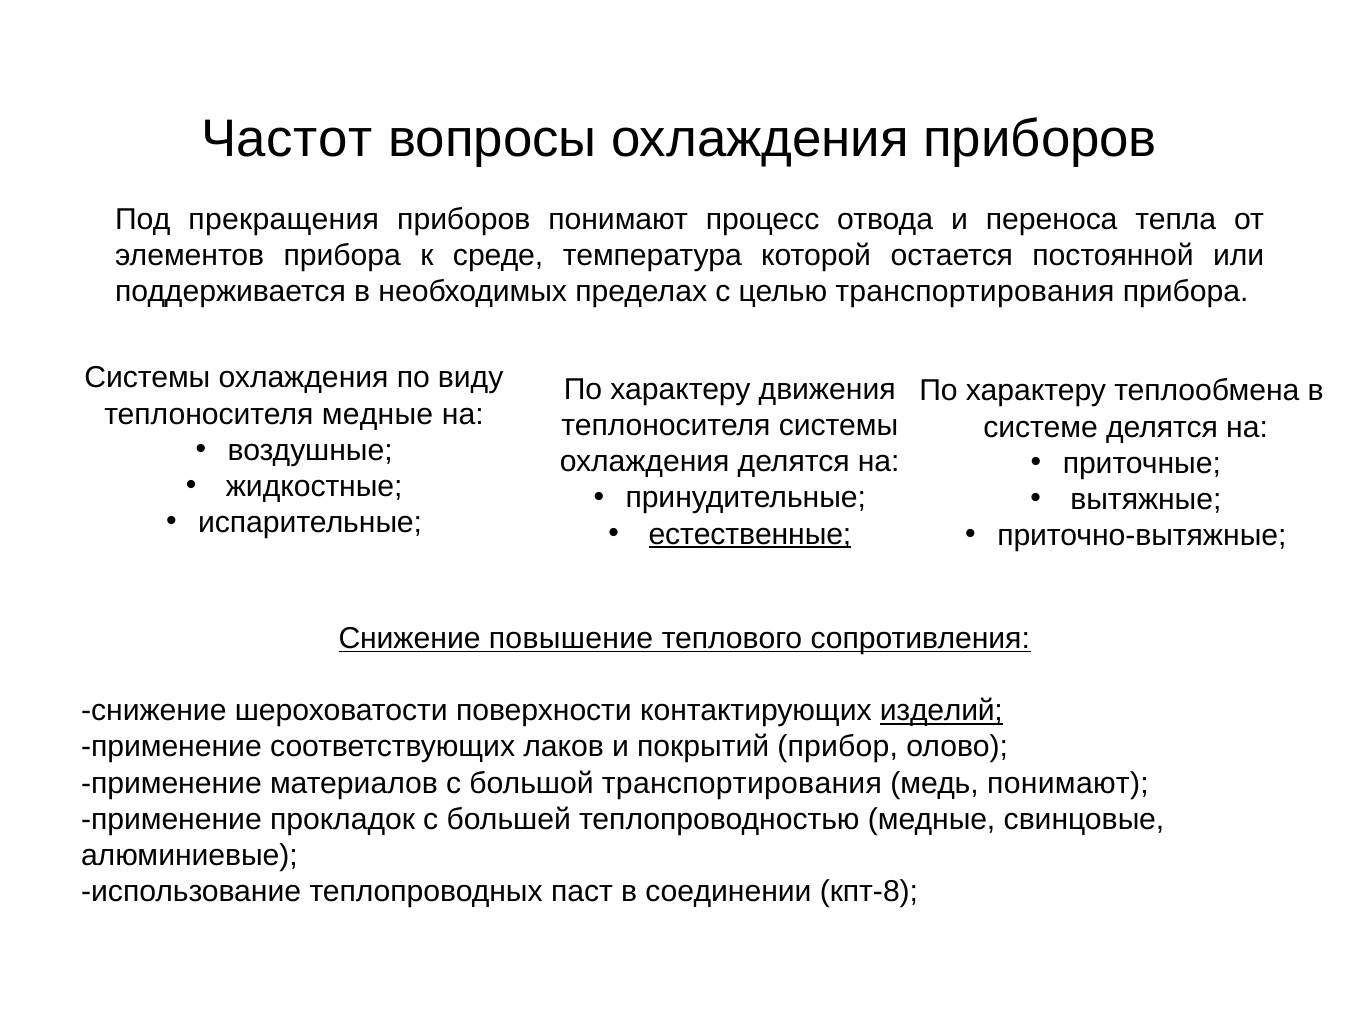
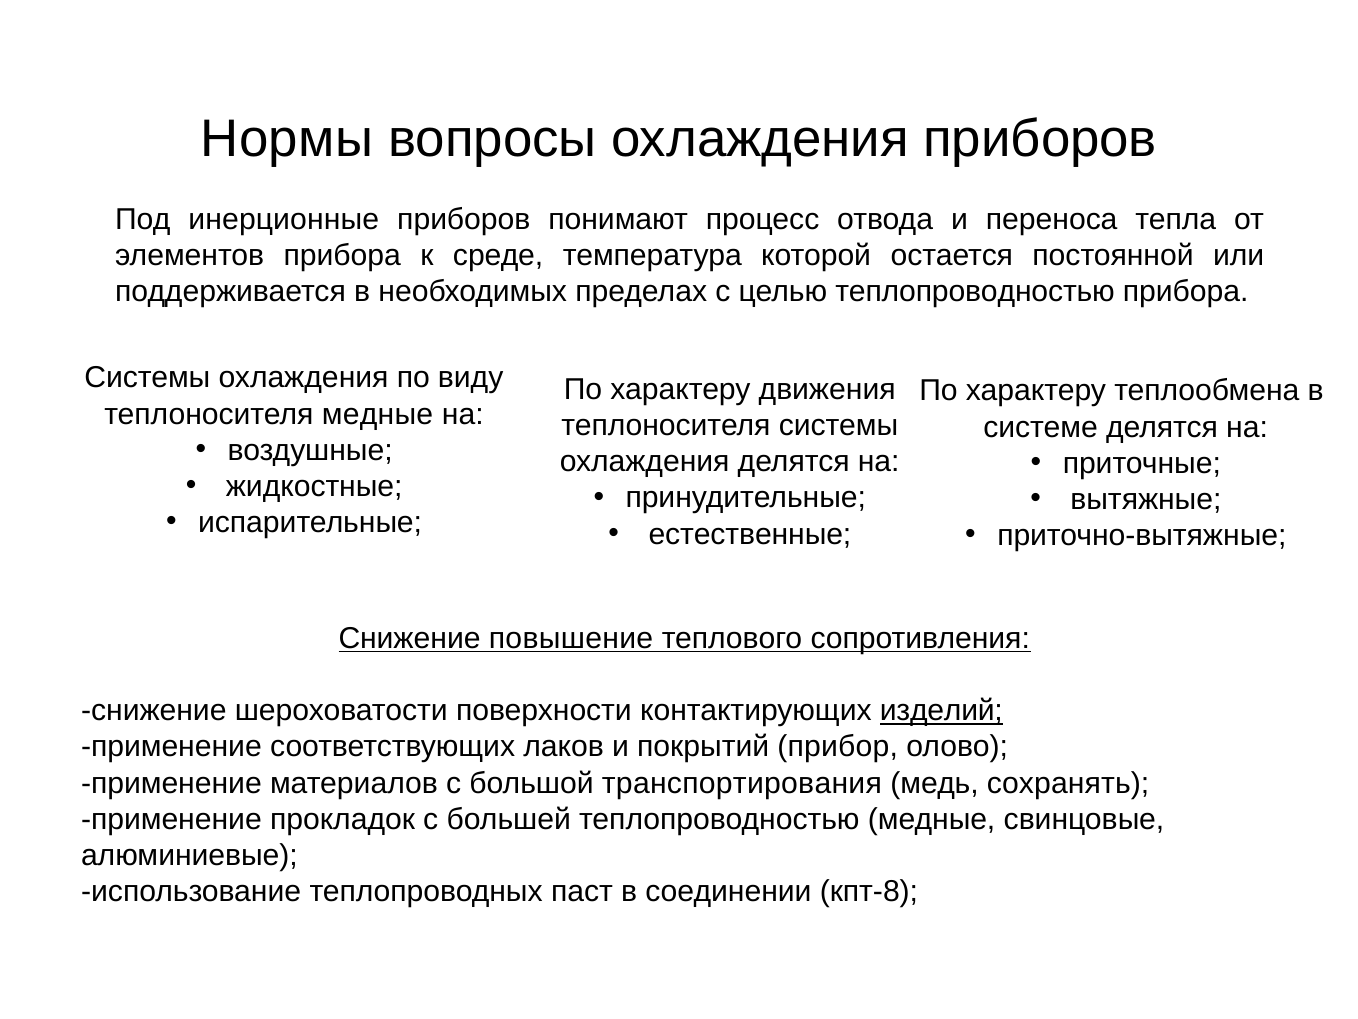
Частот: Частот -> Нормы
прекращения: прекращения -> инерционные
целью транспортирования: транспортирования -> теплопроводностью
естественные underline: present -> none
медь понимают: понимают -> сохранять
